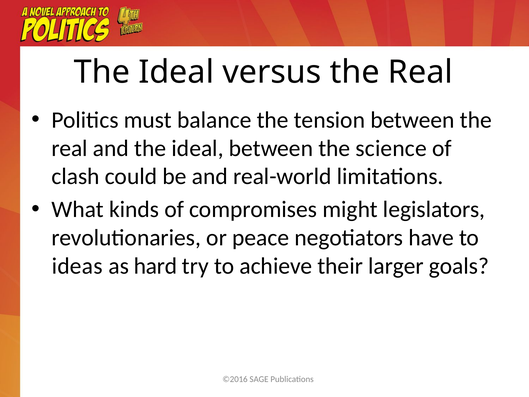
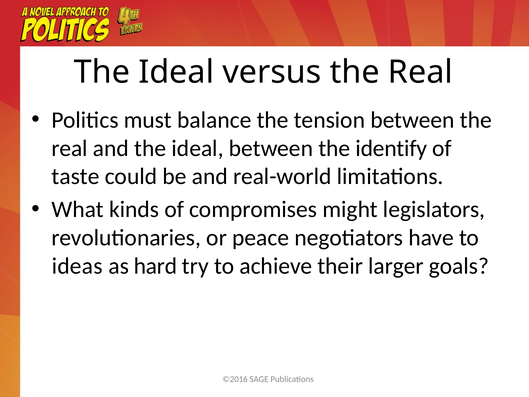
science: science -> identify
clash: clash -> taste
